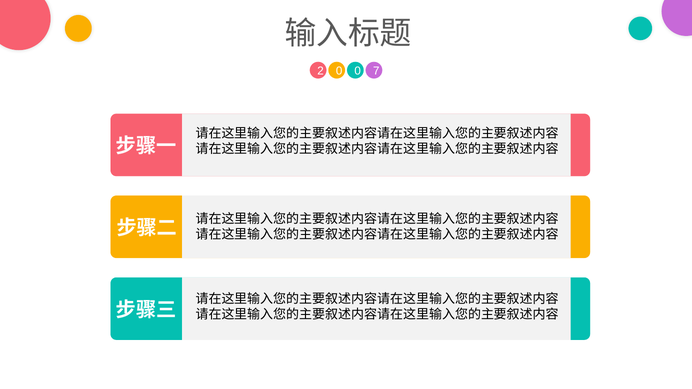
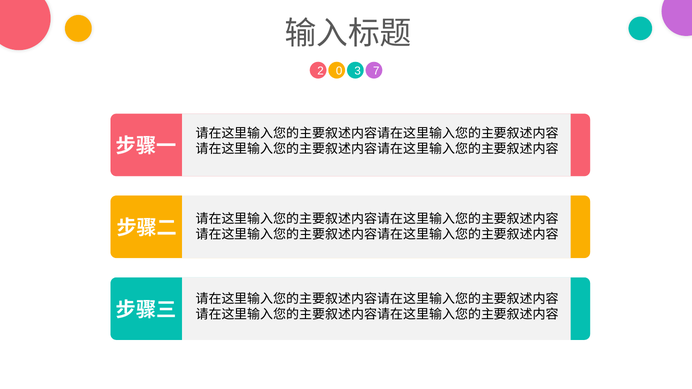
0 0: 0 -> 3
